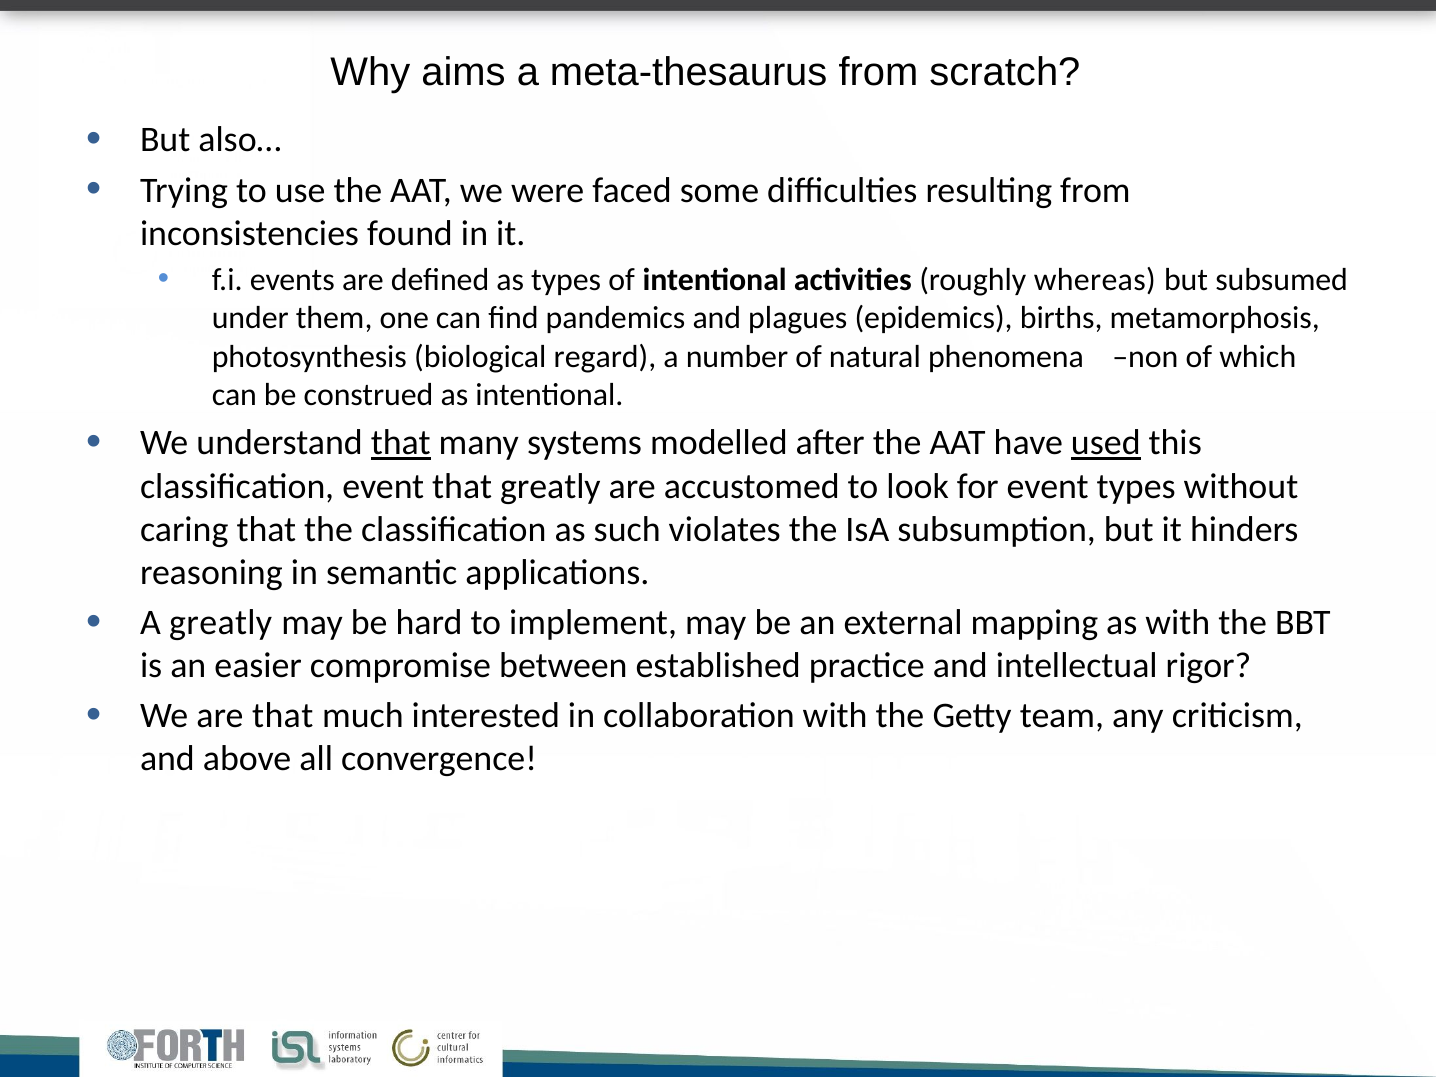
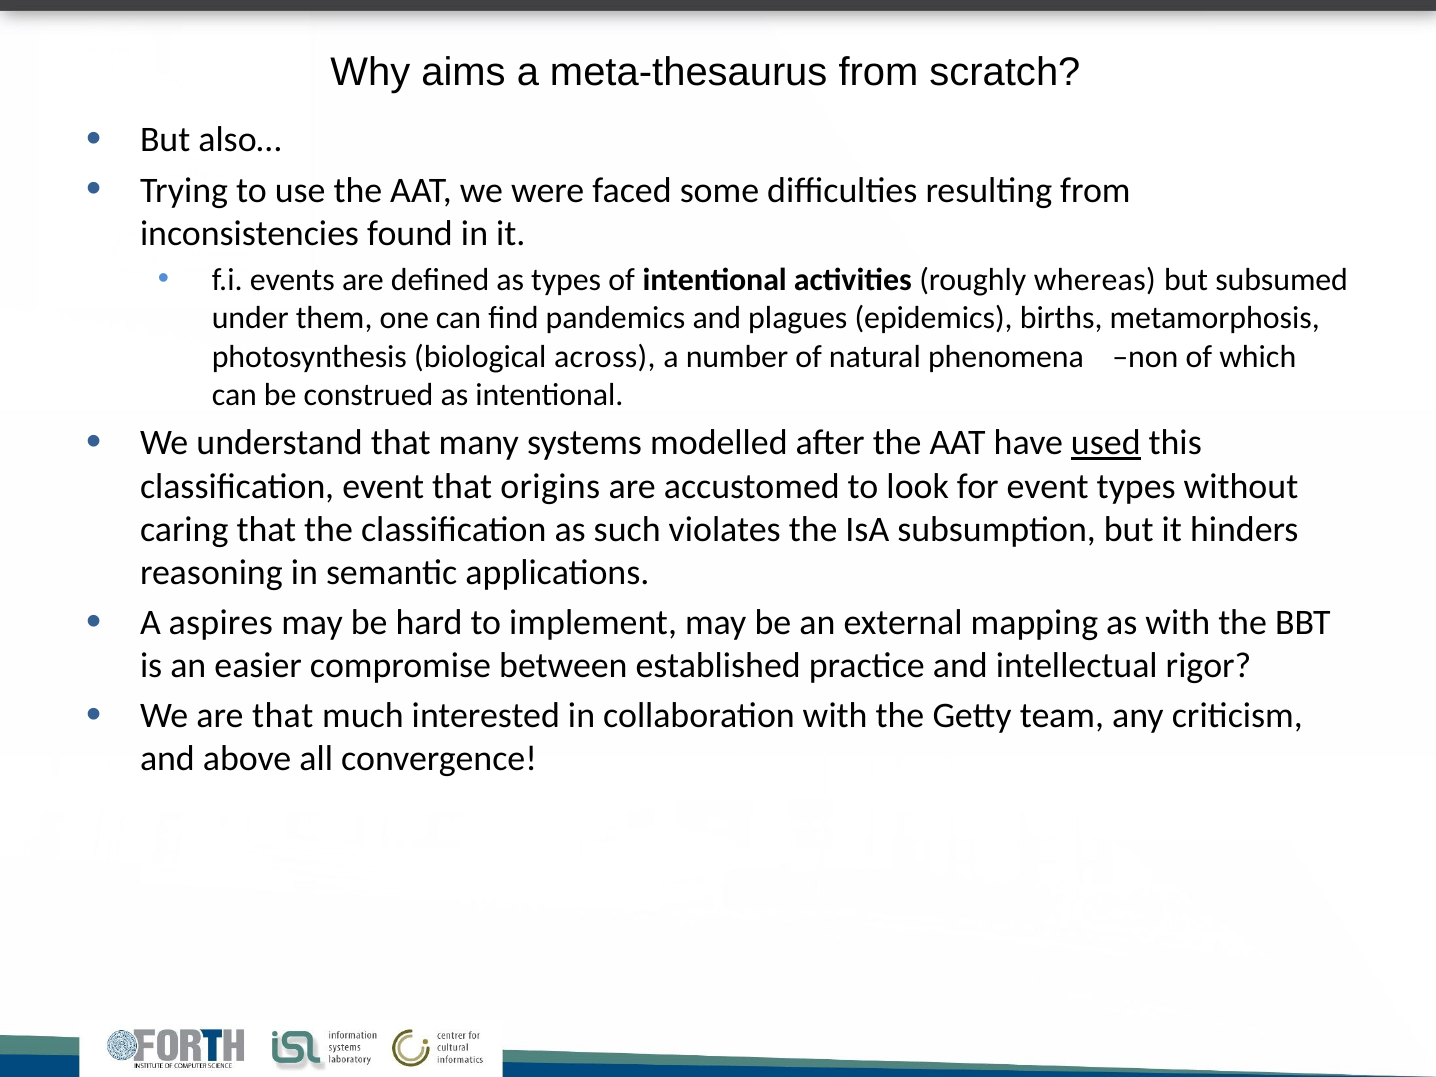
regard: regard -> across
that at (401, 443) underline: present -> none
that greatly: greatly -> origins
A greatly: greatly -> aspires
